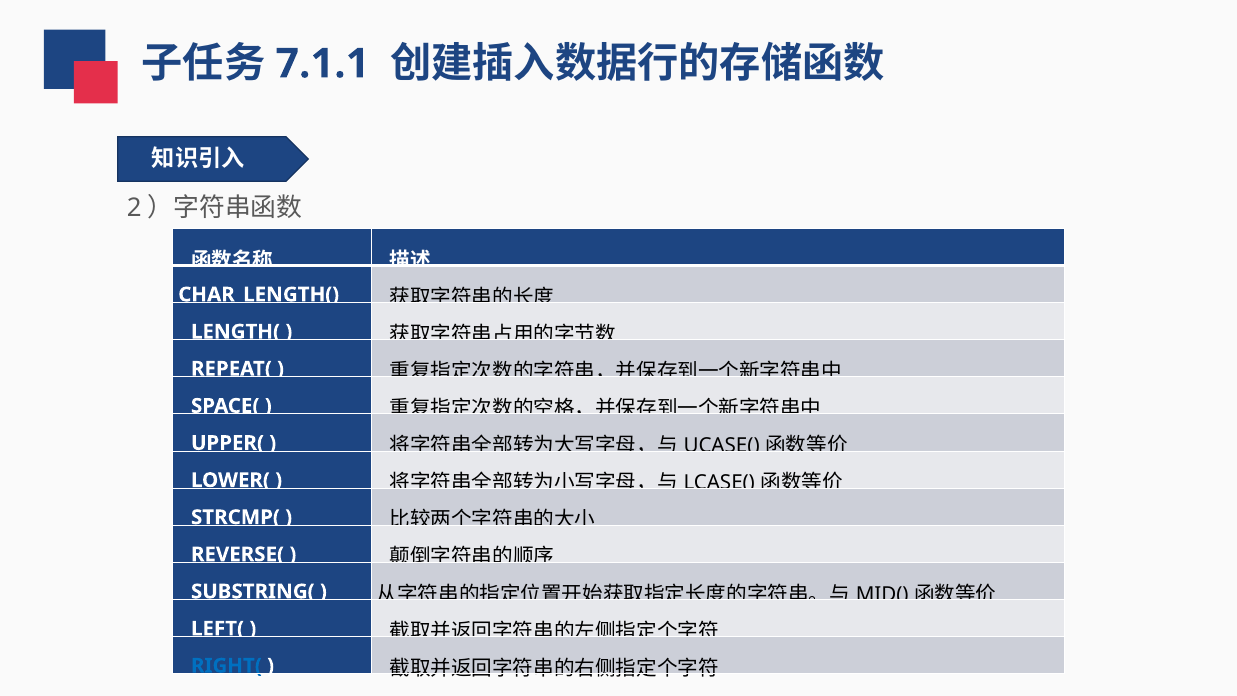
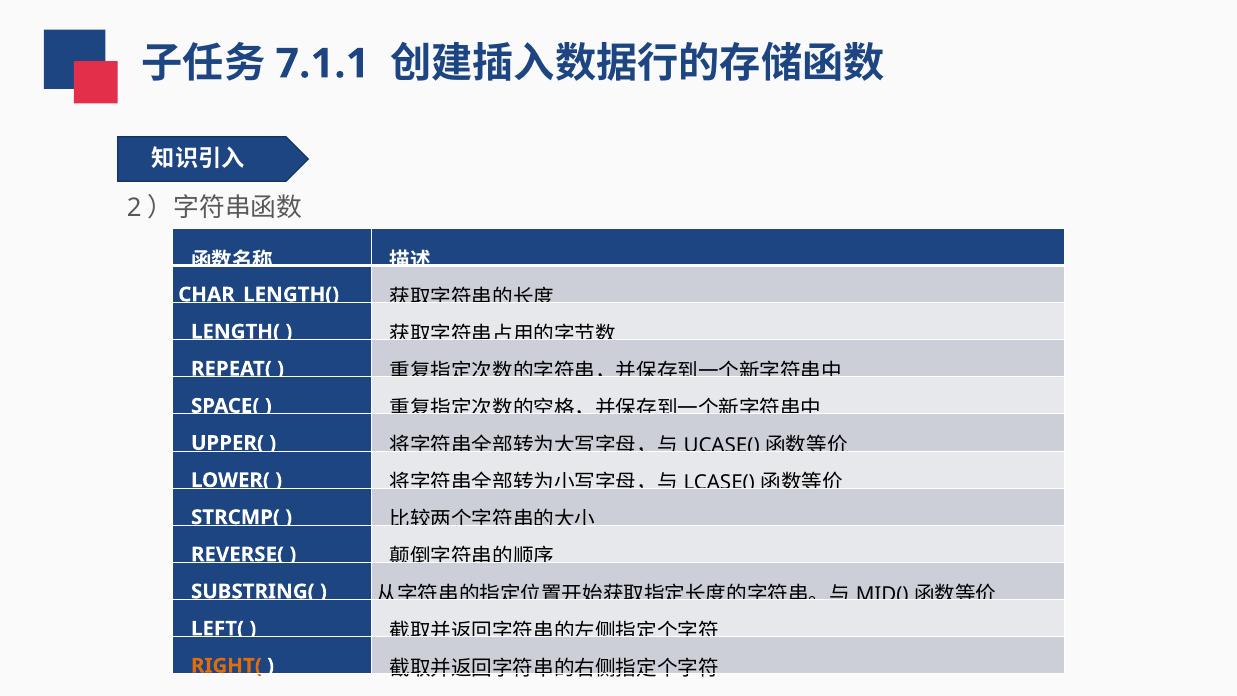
RIGHT( colour: blue -> orange
